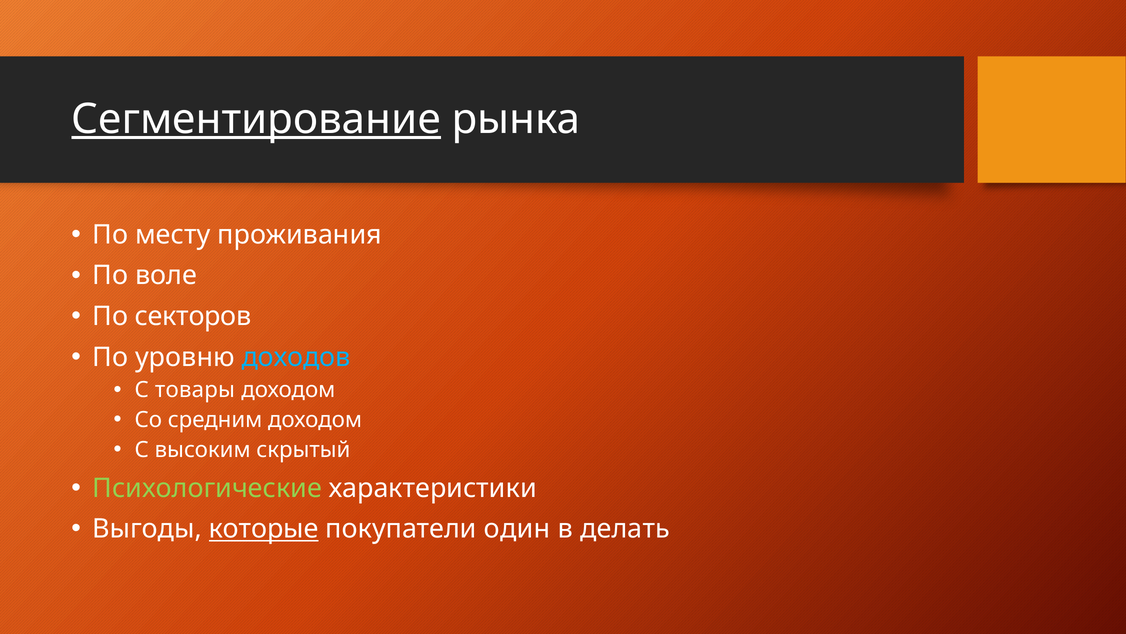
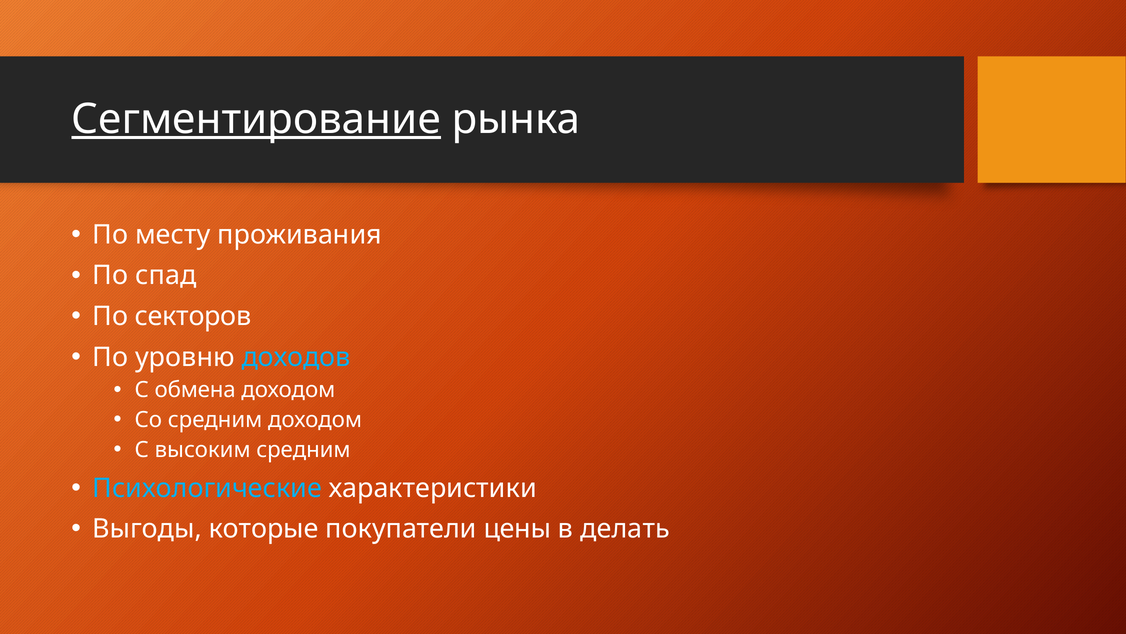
воле: воле -> спад
товары: товары -> обмена
высоким скрытый: скрытый -> средним
Психологические colour: light green -> light blue
которые underline: present -> none
один: один -> цены
